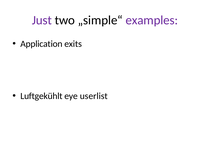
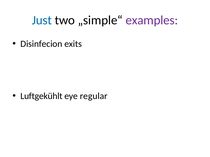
Just colour: purple -> blue
Application: Application -> Disinfecion
userlist: userlist -> regular
